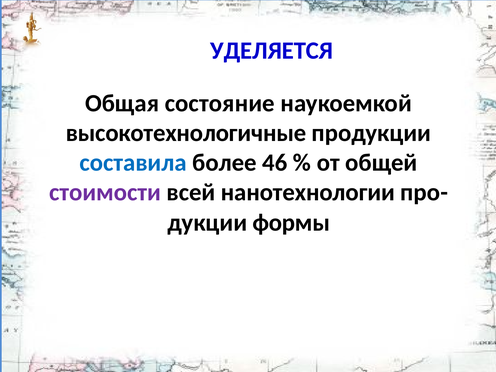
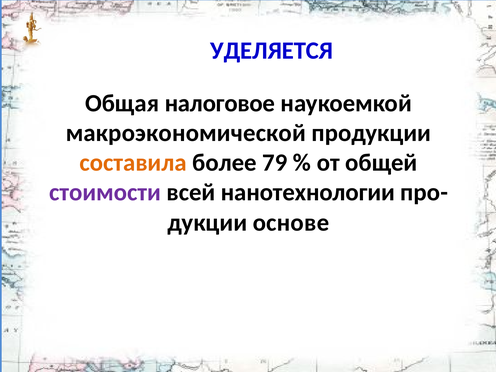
состояние: состояние -> налоговое
высокотехнологичные: высокотехнологичные -> макроэкономической
составила colour: blue -> orange
46: 46 -> 79
формы: формы -> основе
